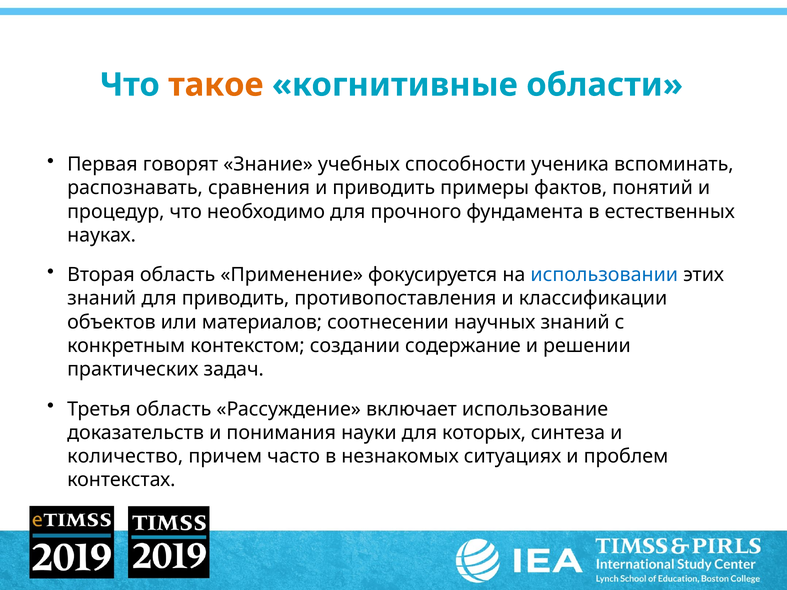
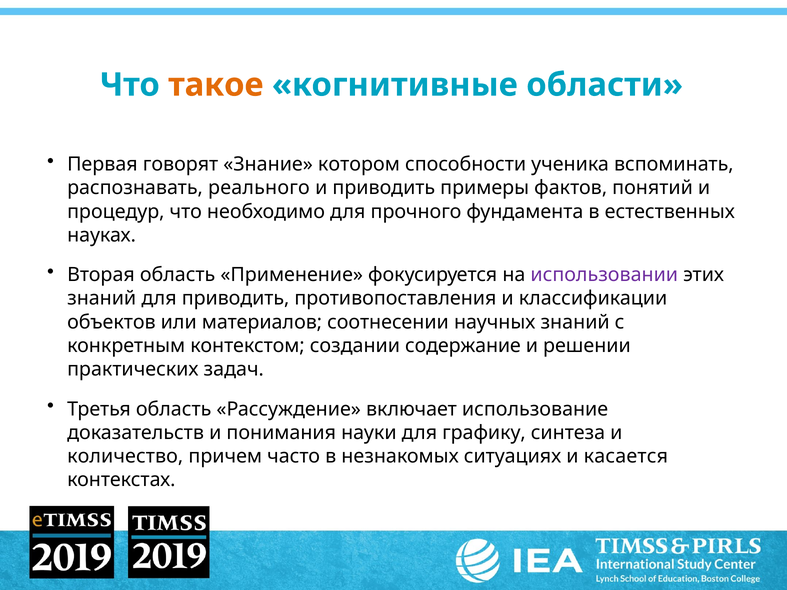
учебных: учебных -> котором
сравнения: сравнения -> реального
использовании colour: blue -> purple
которых: которых -> графику
проблем: проблем -> касается
